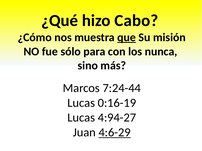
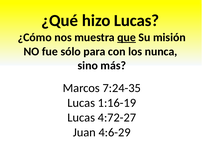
hizo Cabo: Cabo -> Lucas
7:24-44: 7:24-44 -> 7:24-35
0:16-19: 0:16-19 -> 1:16-19
4:94-27: 4:94-27 -> 4:72-27
4:6-29 underline: present -> none
